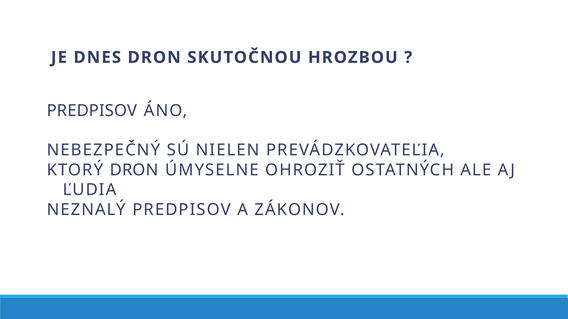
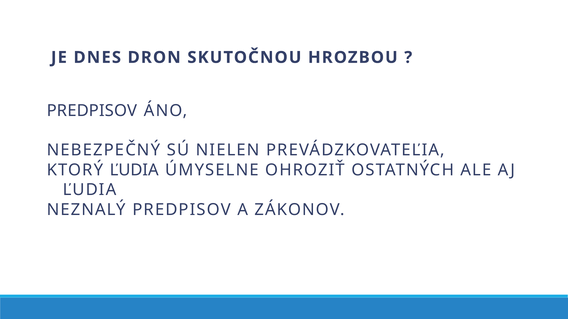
KTORÝ DRON: DRON -> ĽUDIA
